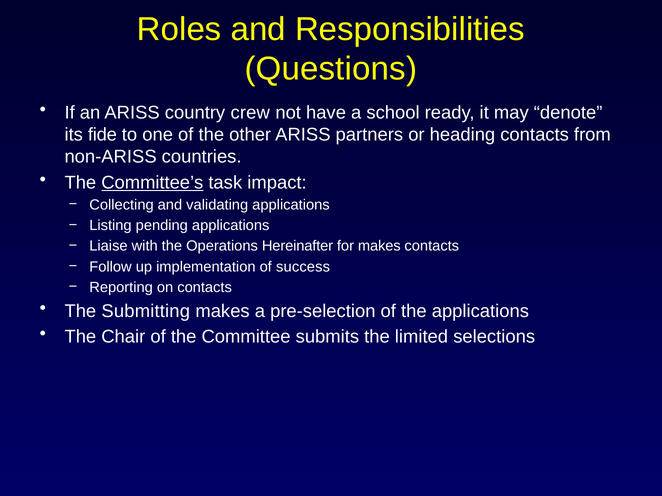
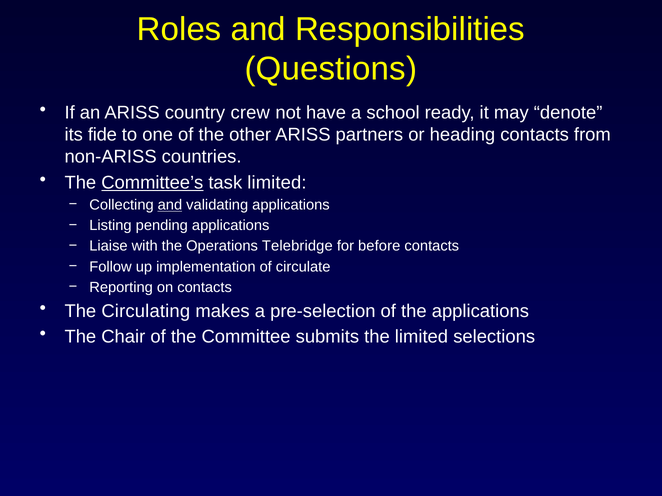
task impact: impact -> limited
and at (170, 205) underline: none -> present
Hereinafter: Hereinafter -> Telebridge
for makes: makes -> before
success: success -> circulate
Submitting: Submitting -> Circulating
